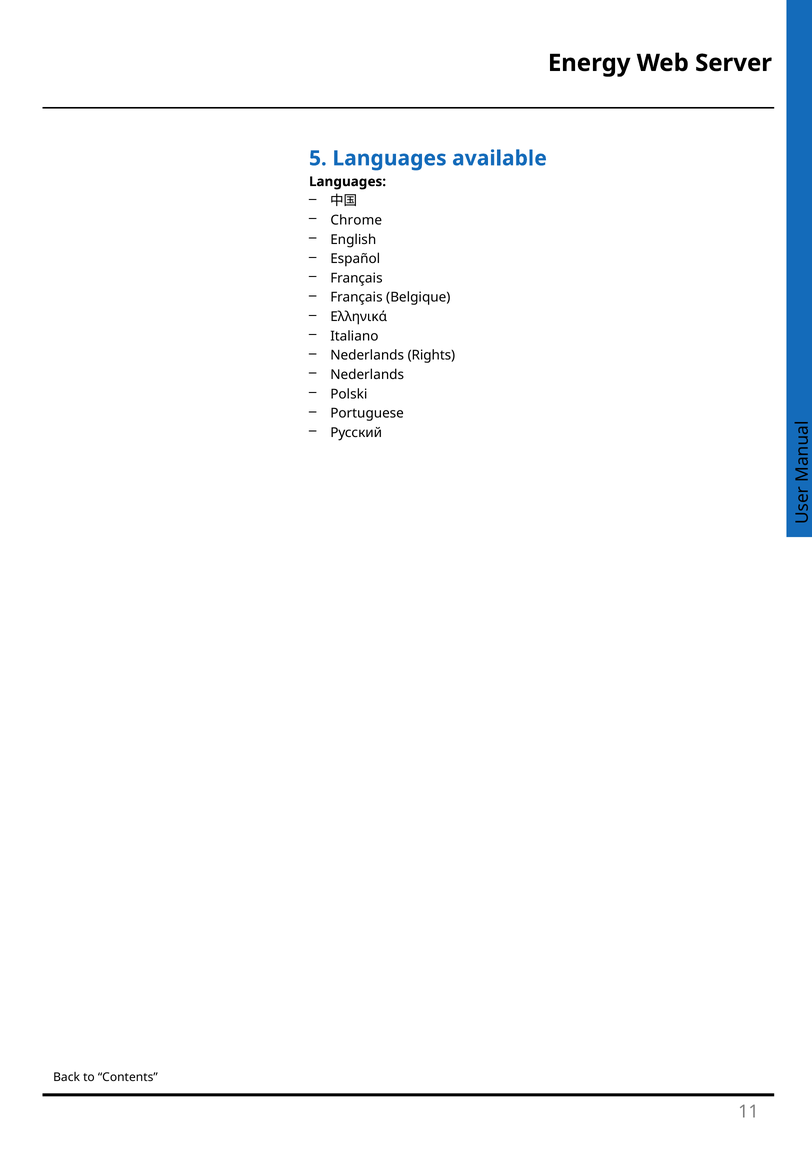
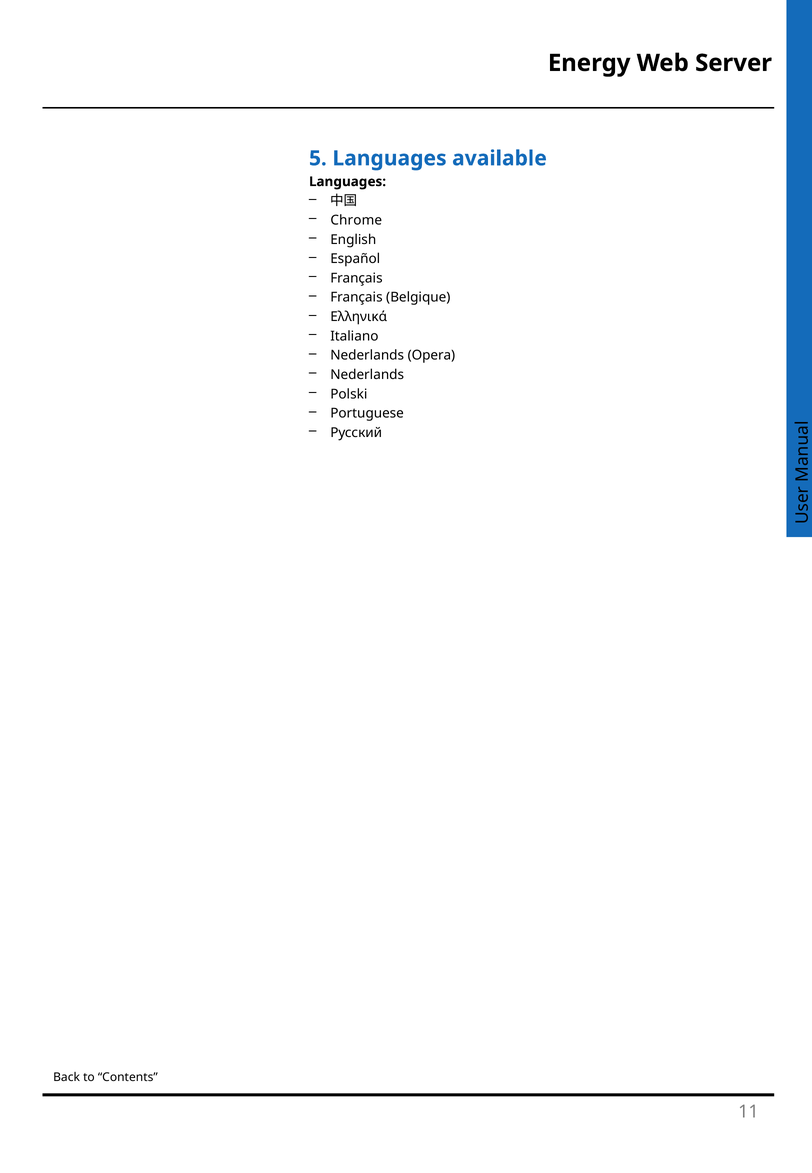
Rights: Rights -> Opera
